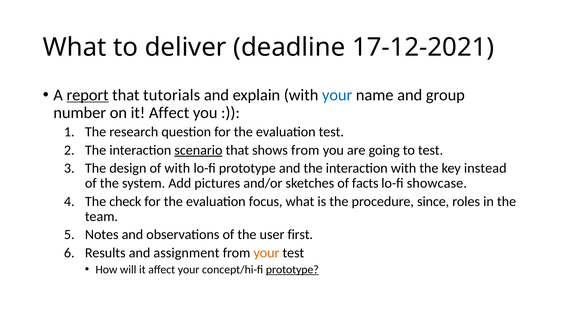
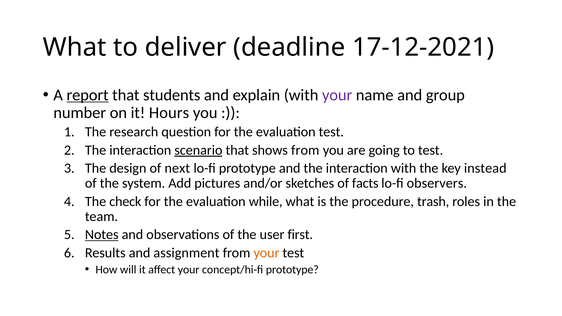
tutorials: tutorials -> students
your at (337, 95) colour: blue -> purple
on it Affect: Affect -> Hours
of with: with -> next
showcase: showcase -> observers
focus: focus -> while
since: since -> trash
Notes underline: none -> present
prototype at (292, 270) underline: present -> none
